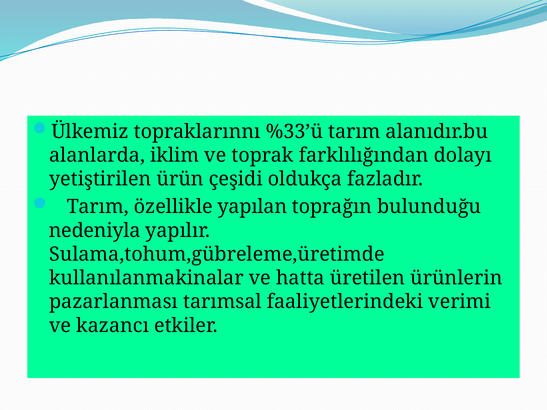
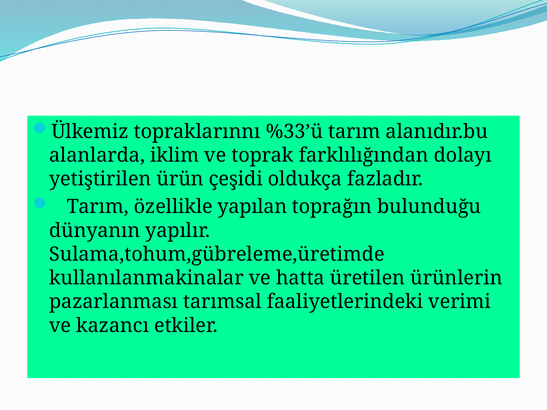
nedeniyla: nedeniyla -> dünyanın
